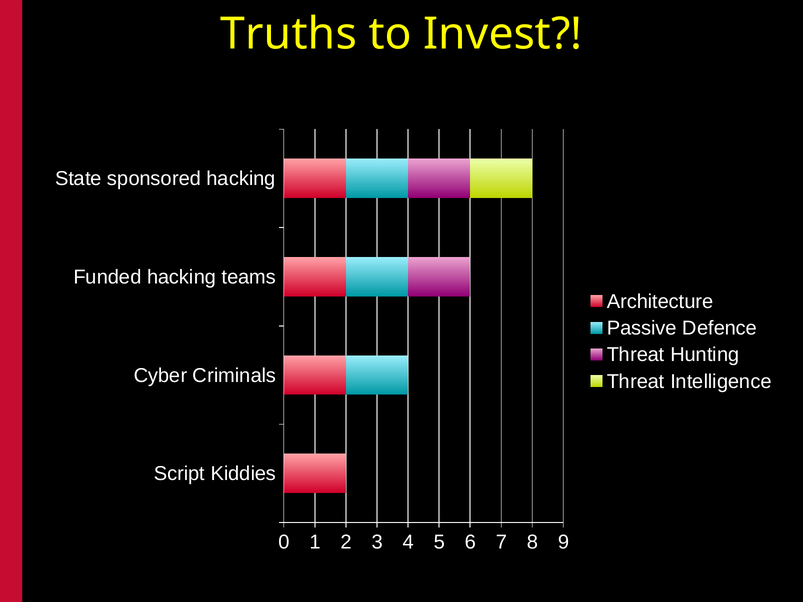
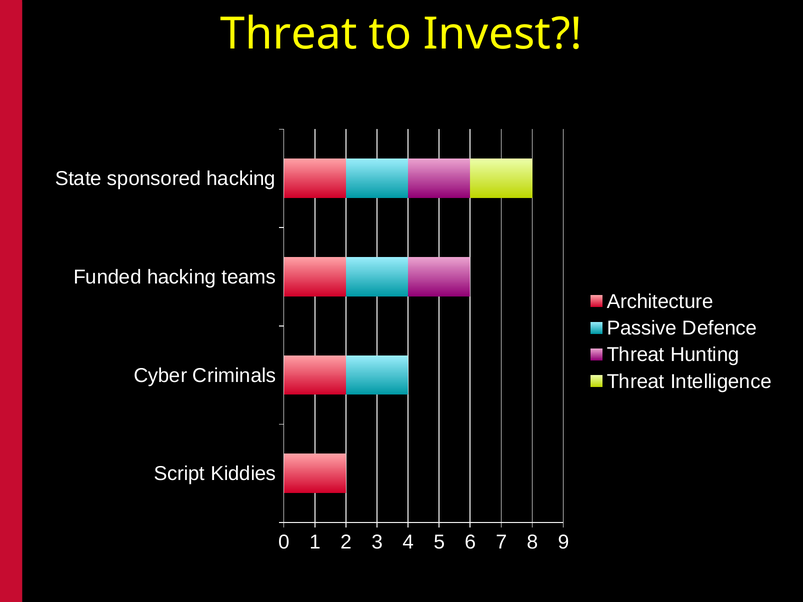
Truths at (289, 34): Truths -> Threat
